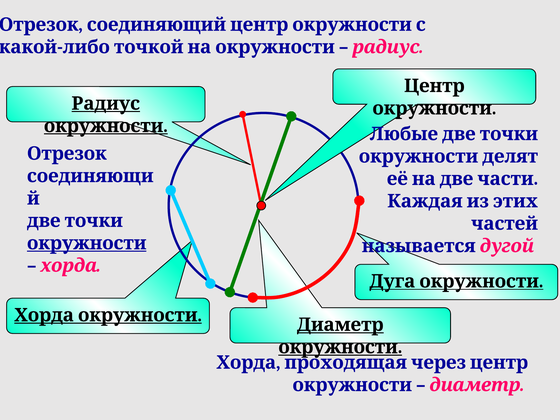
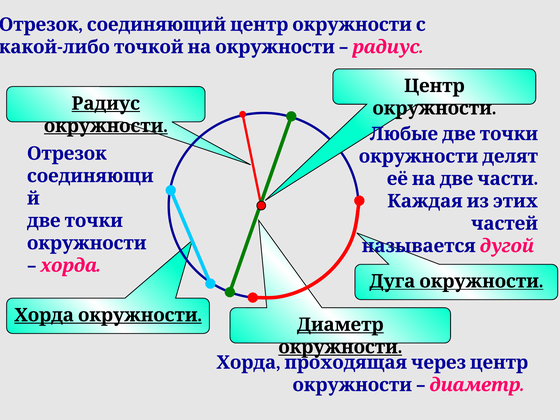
окружности at (87, 243) underline: present -> none
